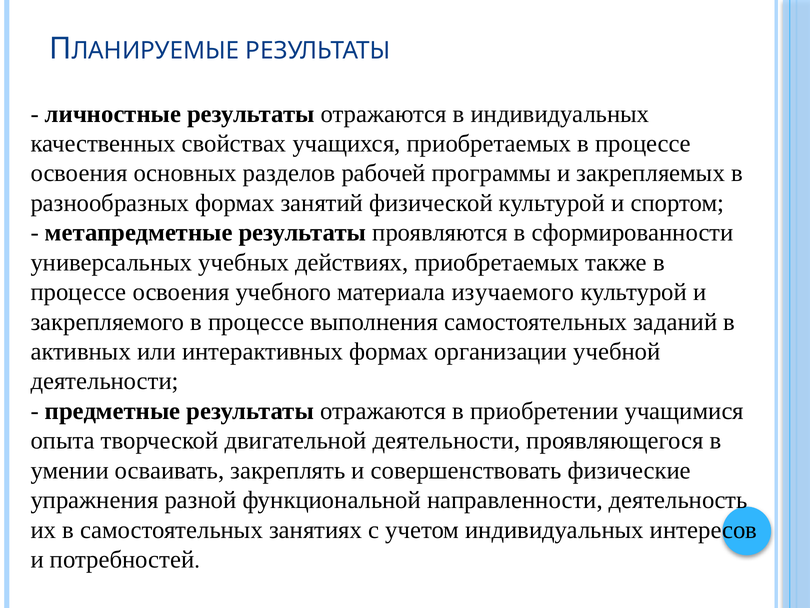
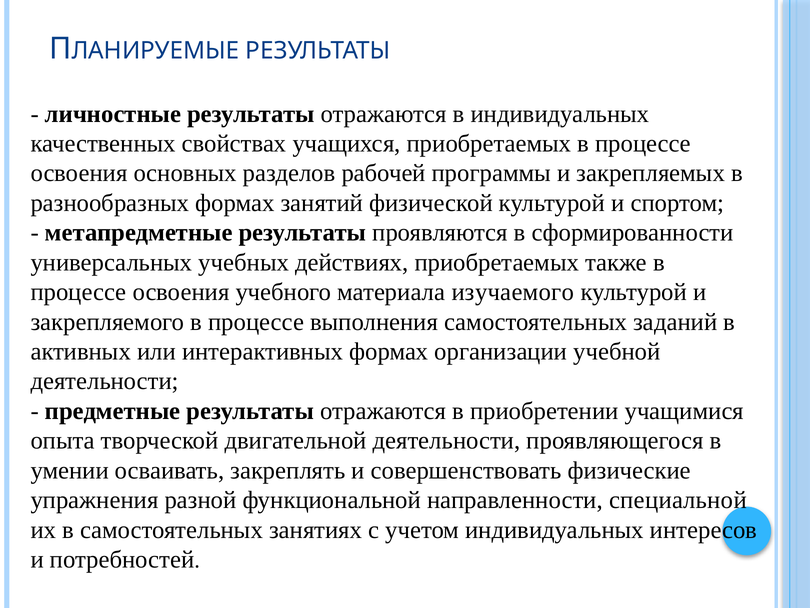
деятельность: деятельность -> специальной
